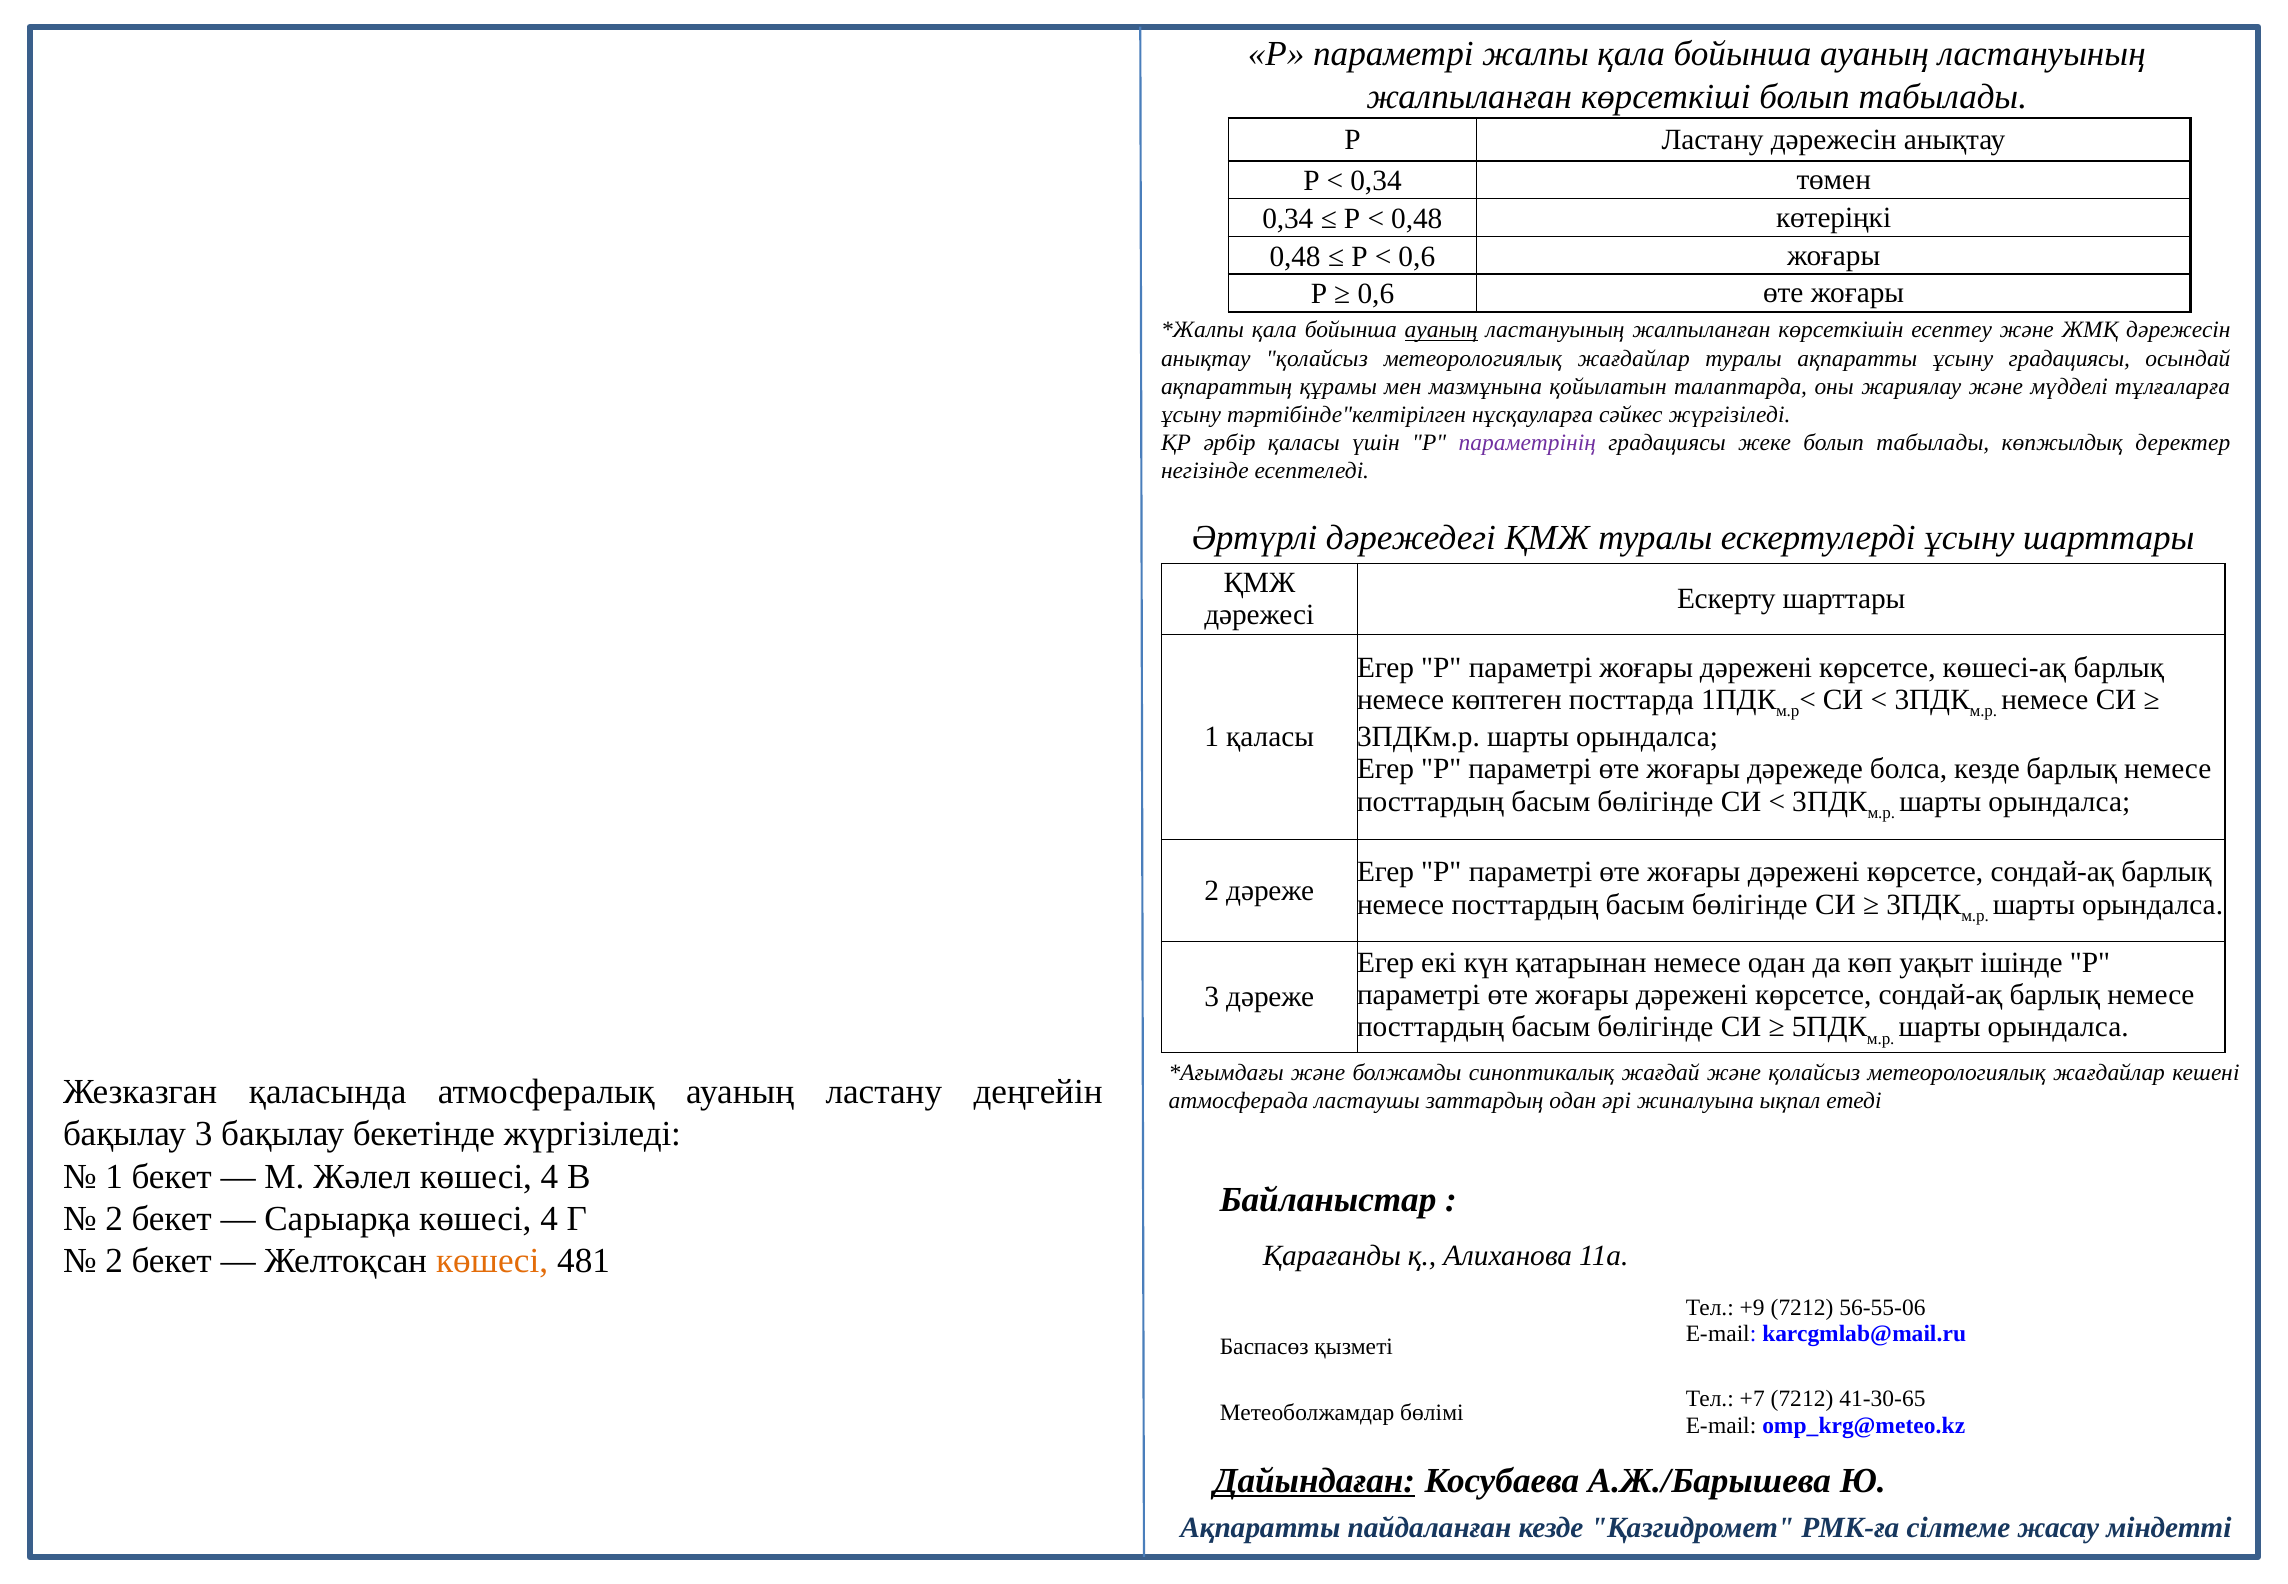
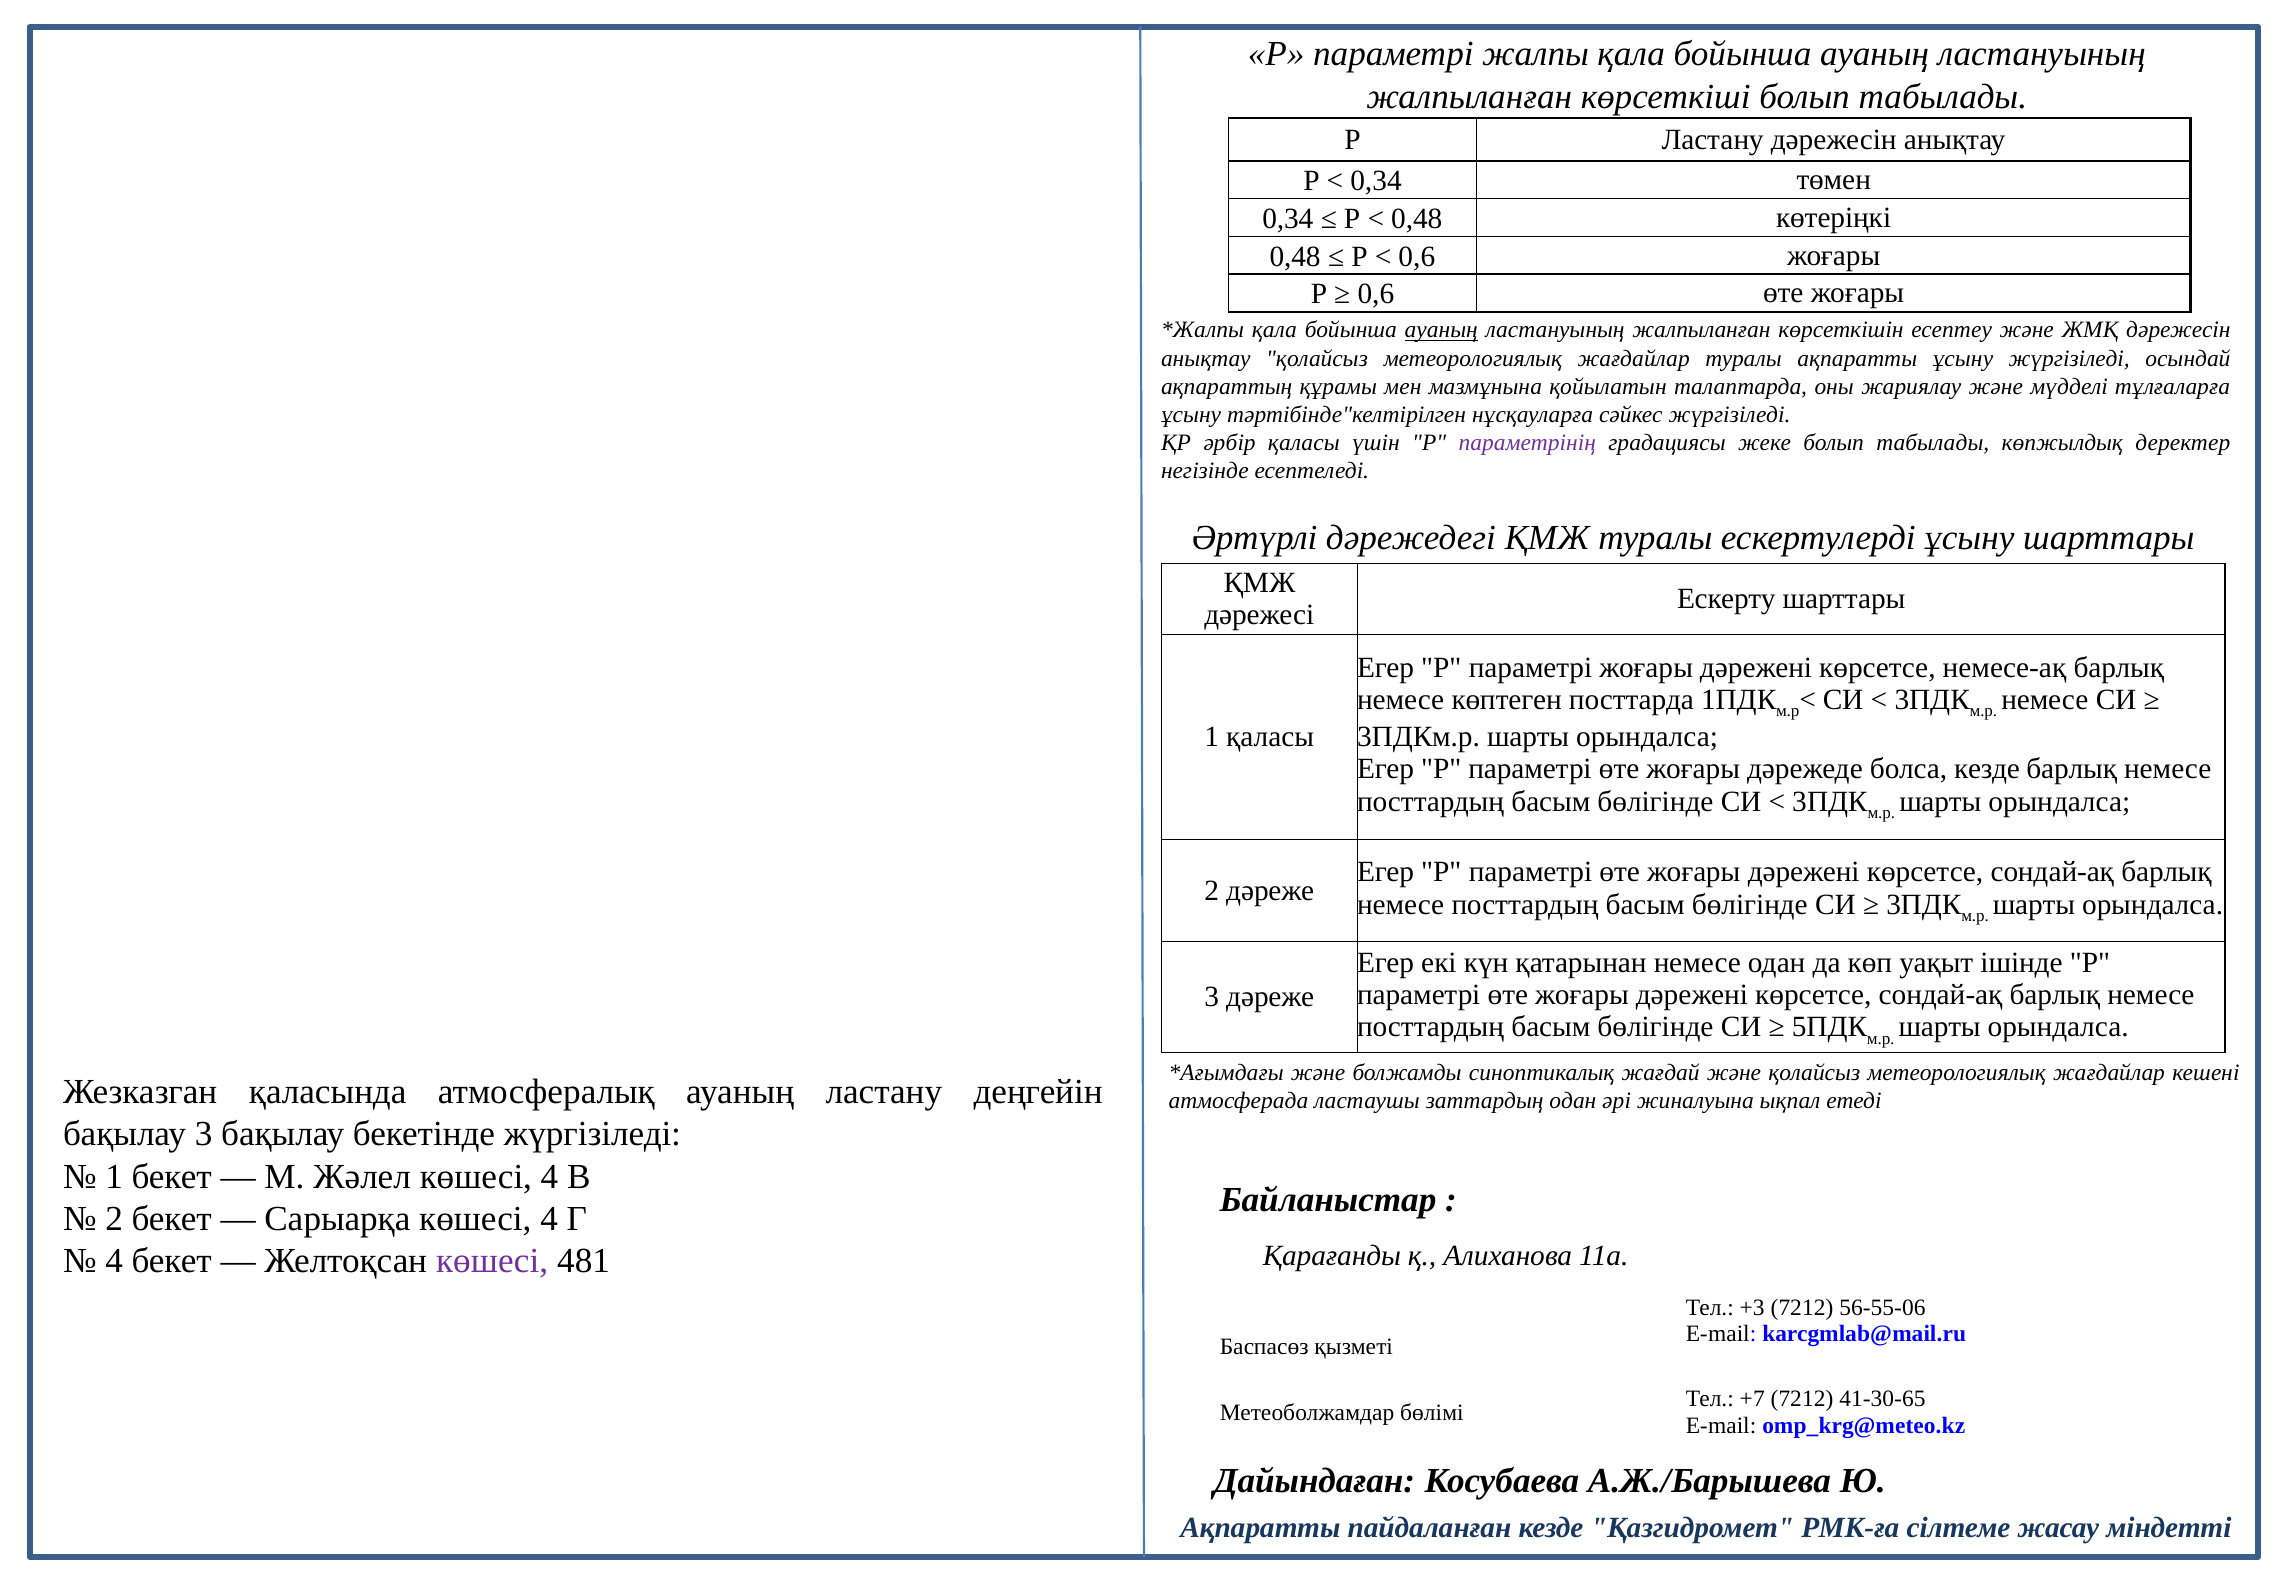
ұсыну градациясы: градациясы -> жүргізіледі
көшесі-ақ: көшесі-ақ -> немесе-ақ
2 at (114, 1261): 2 -> 4
көшесі at (492, 1261) colour: orange -> purple
+9: +9 -> +3
Дайындаған underline: present -> none
